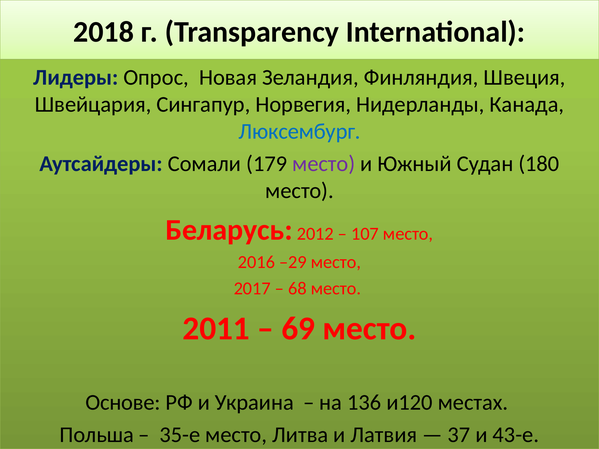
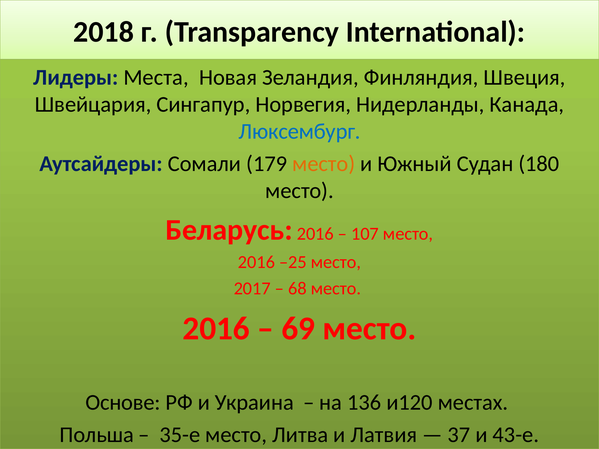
Опрос: Опрос -> Места
место at (324, 164) colour: purple -> orange
Беларусь 2012: 2012 -> 2016
–29: –29 -> –25
2011 at (216, 329): 2011 -> 2016
